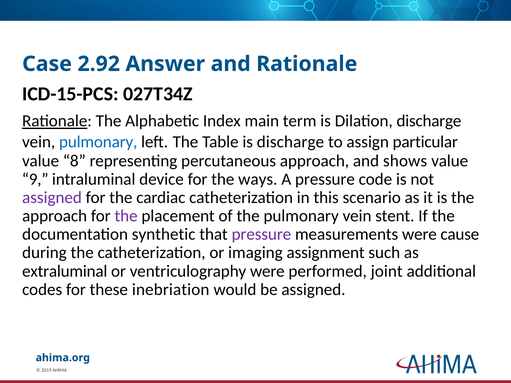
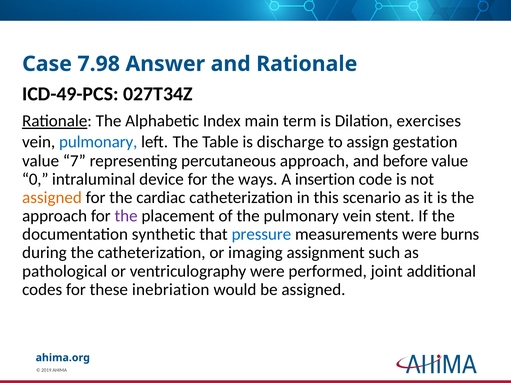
2.92: 2.92 -> 7.98
ICD-15-PCS: ICD-15-PCS -> ICD-49-PCS
Dilation discharge: discharge -> exercises
particular: particular -> gestation
8: 8 -> 7
shows: shows -> before
9: 9 -> 0
A pressure: pressure -> insertion
assigned at (52, 198) colour: purple -> orange
pressure at (261, 234) colour: purple -> blue
cause: cause -> burns
extraluminal: extraluminal -> pathological
